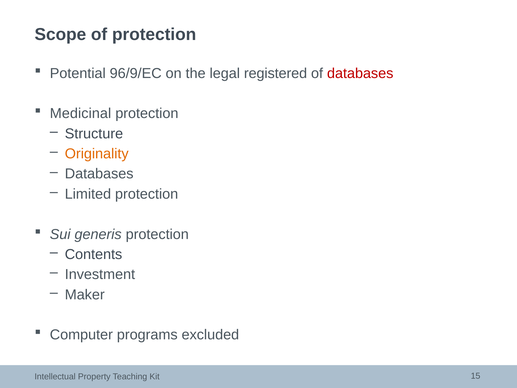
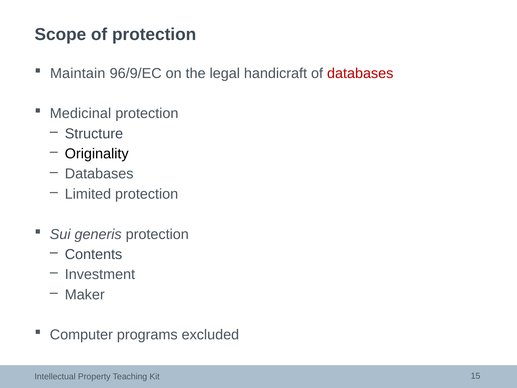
Potential: Potential -> Maintain
registered: registered -> handicraft
Originality colour: orange -> black
